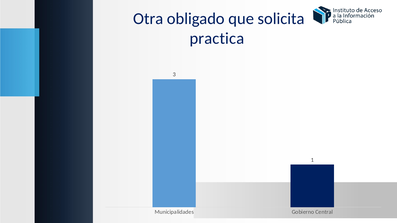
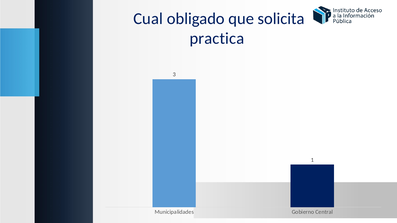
Otra: Otra -> Cual
